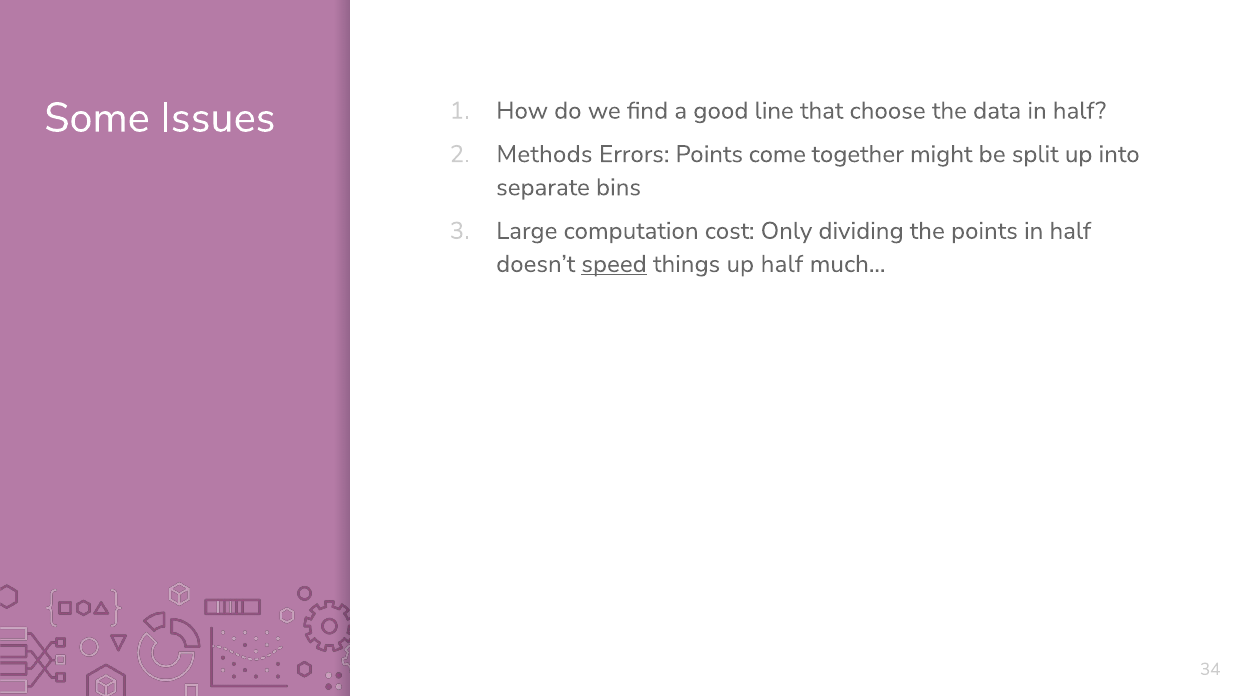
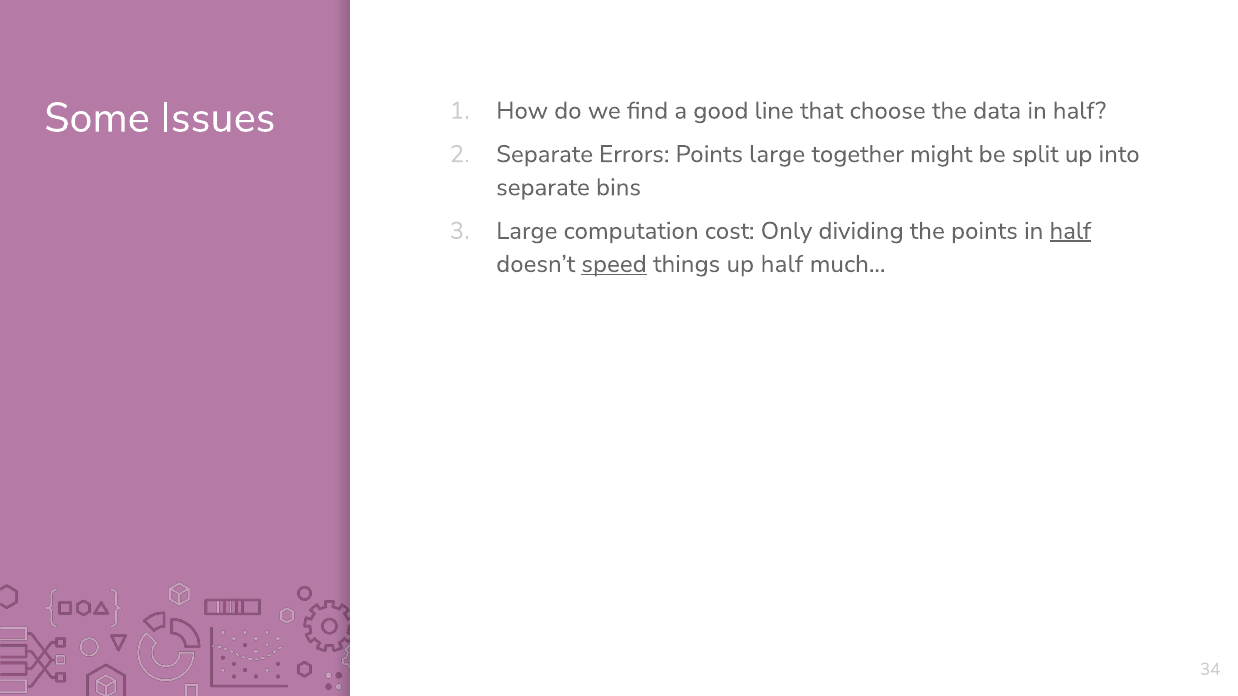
Methods at (544, 154): Methods -> Separate
Points come: come -> large
half at (1070, 231) underline: none -> present
